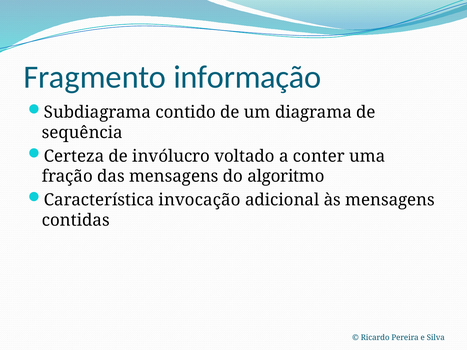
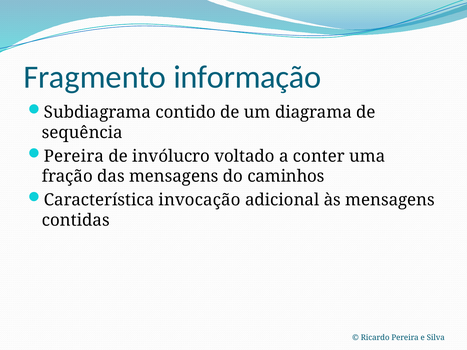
Certeza at (74, 156): Certeza -> Pereira
algoritmo: algoritmo -> caminhos
